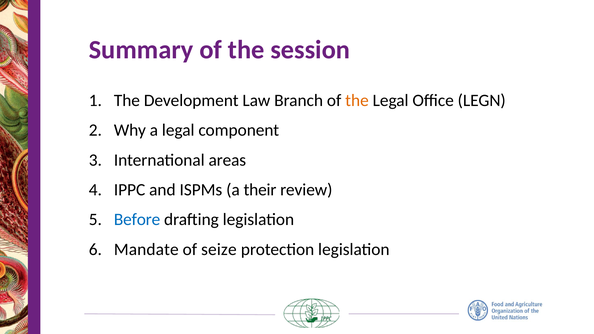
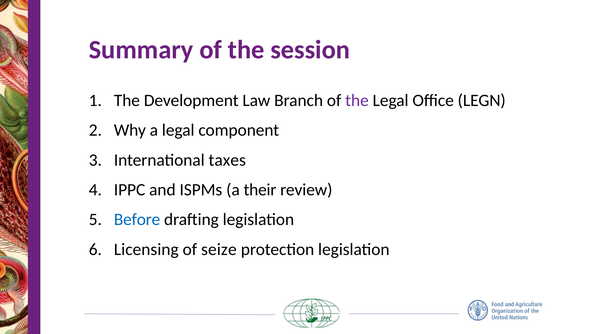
the at (357, 100) colour: orange -> purple
areas: areas -> taxes
Mandate: Mandate -> Licensing
